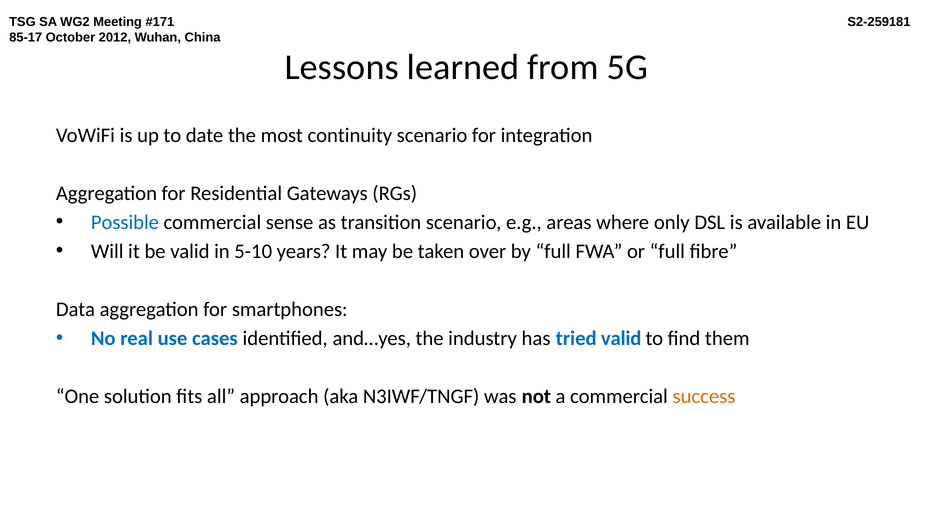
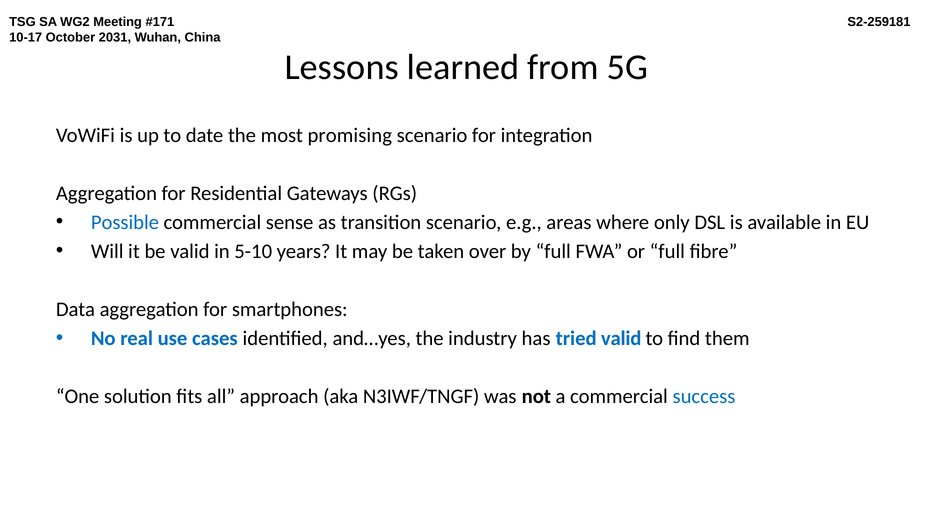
85-17: 85-17 -> 10-17
2012: 2012 -> 2031
continuity: continuity -> promising
success colour: orange -> blue
